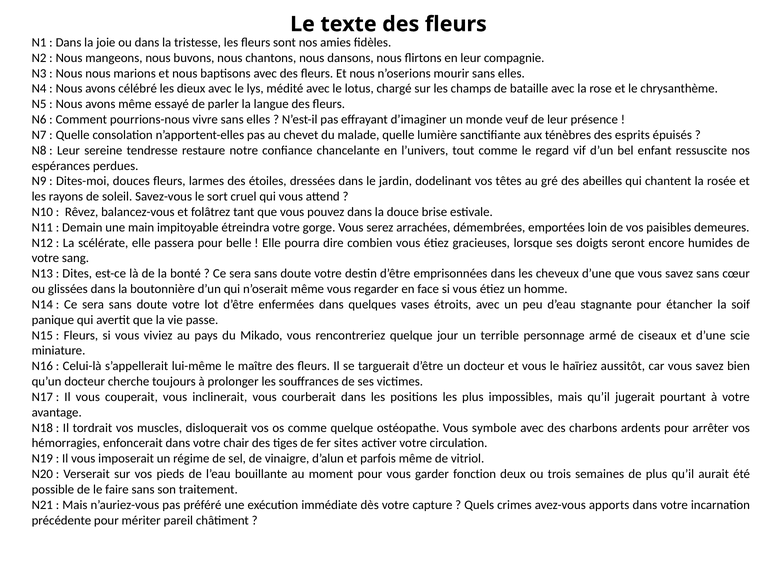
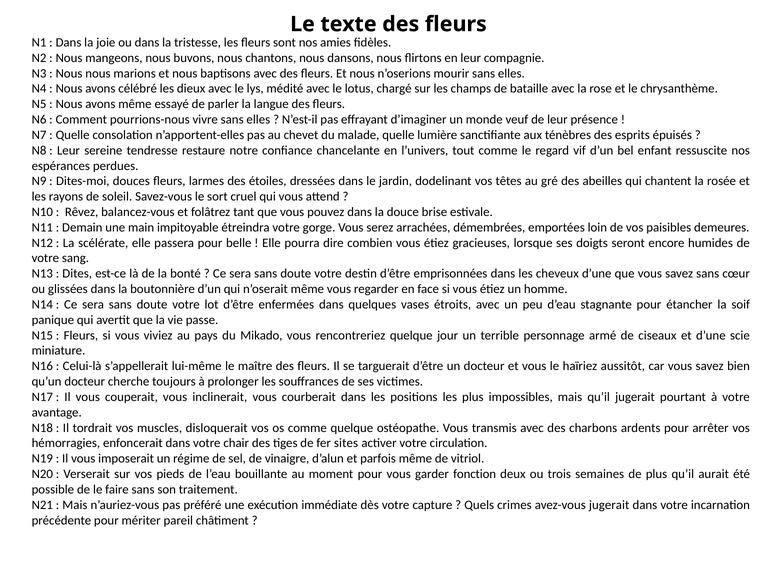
symbole: symbole -> transmis
avez-vous apports: apports -> jugerait
